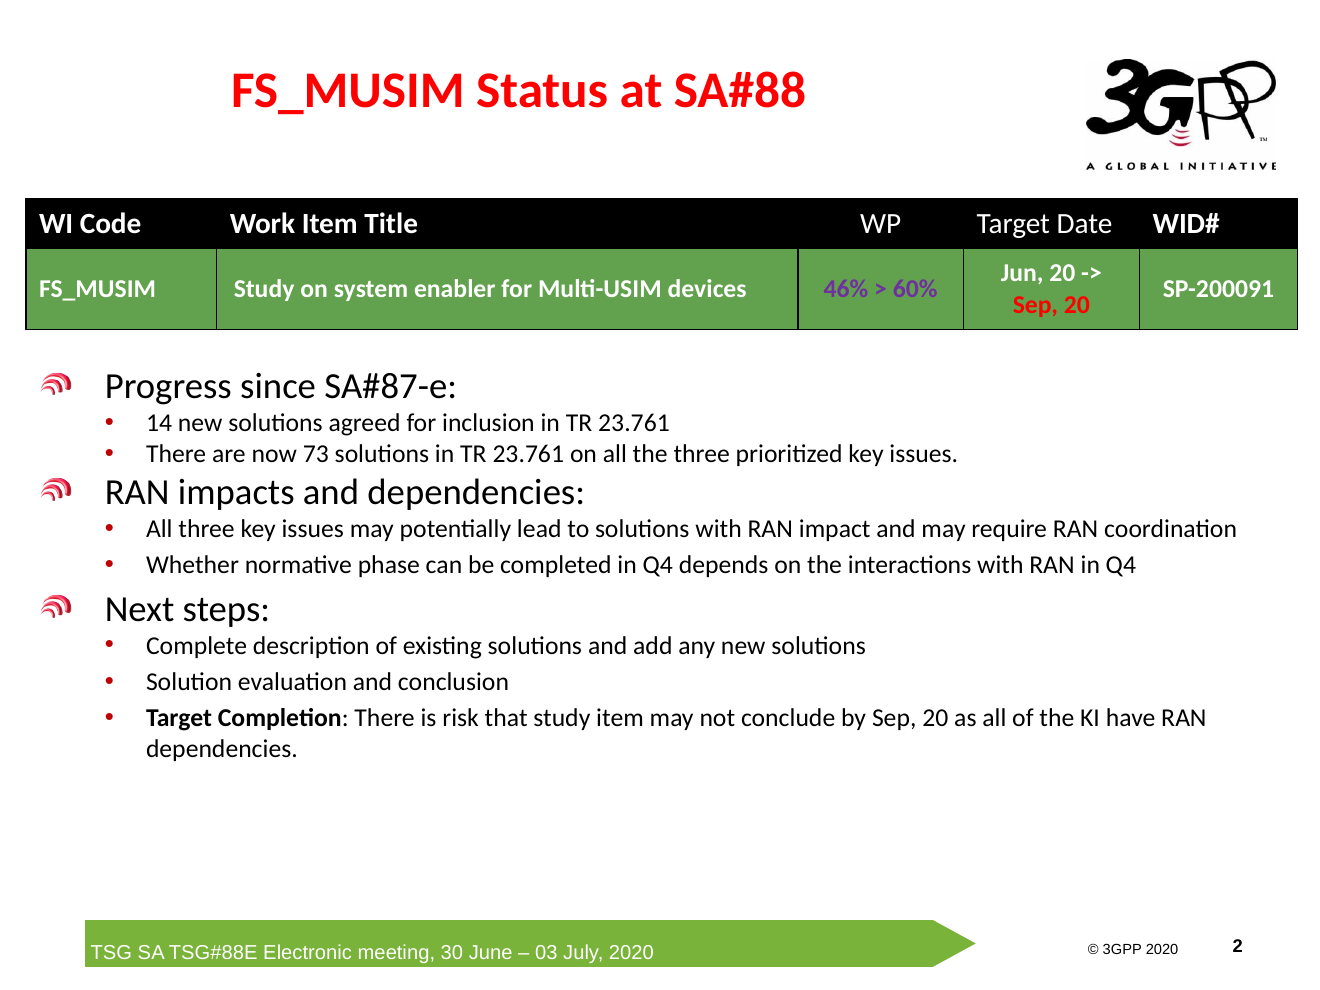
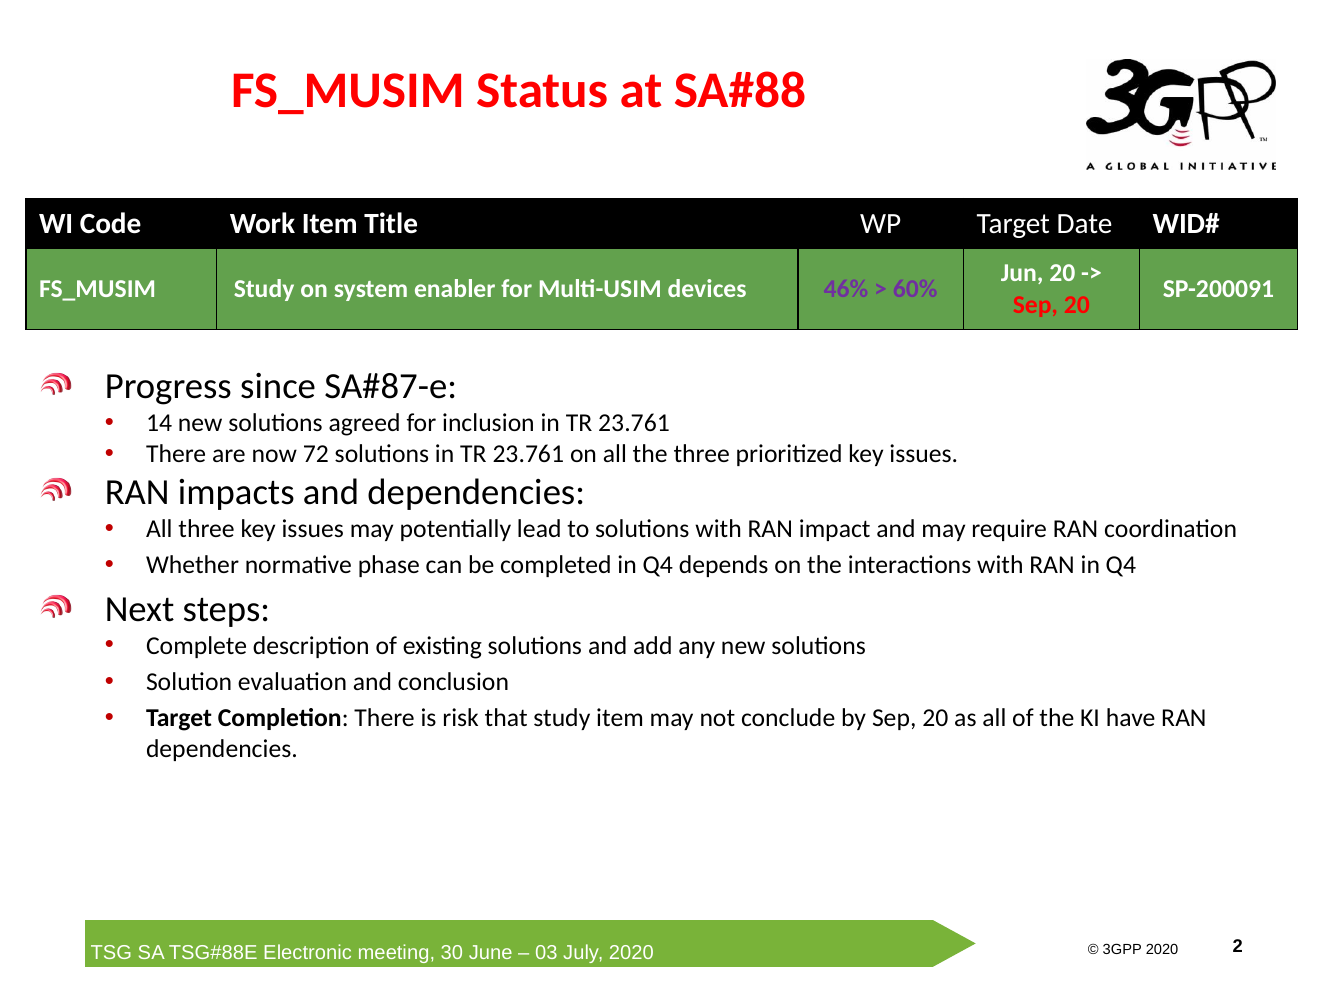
73: 73 -> 72
